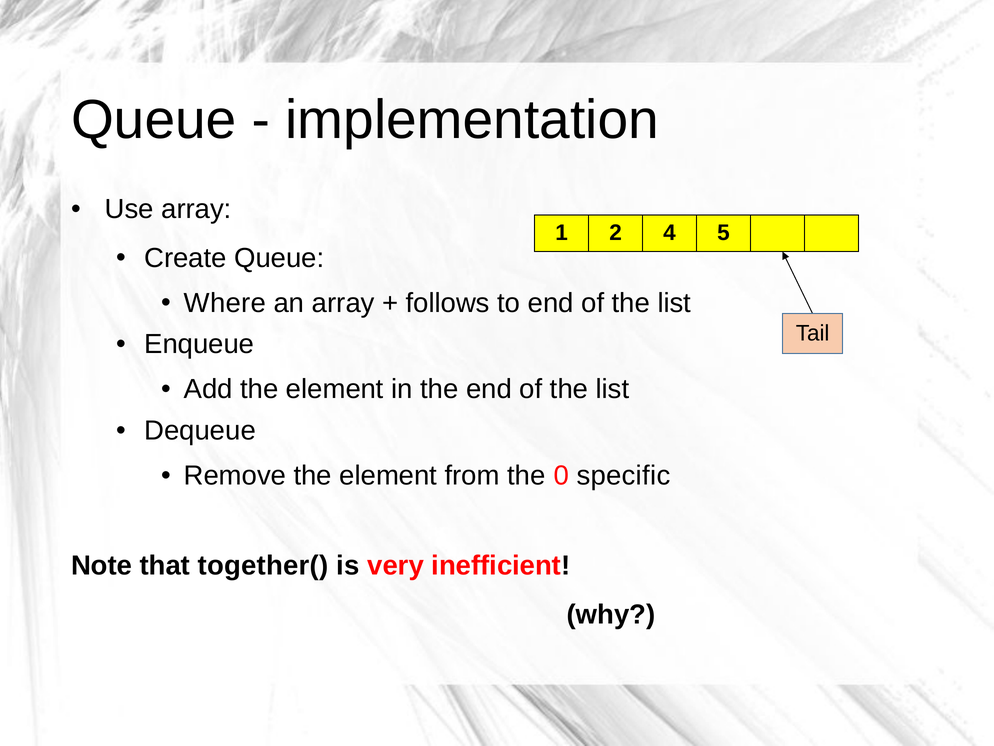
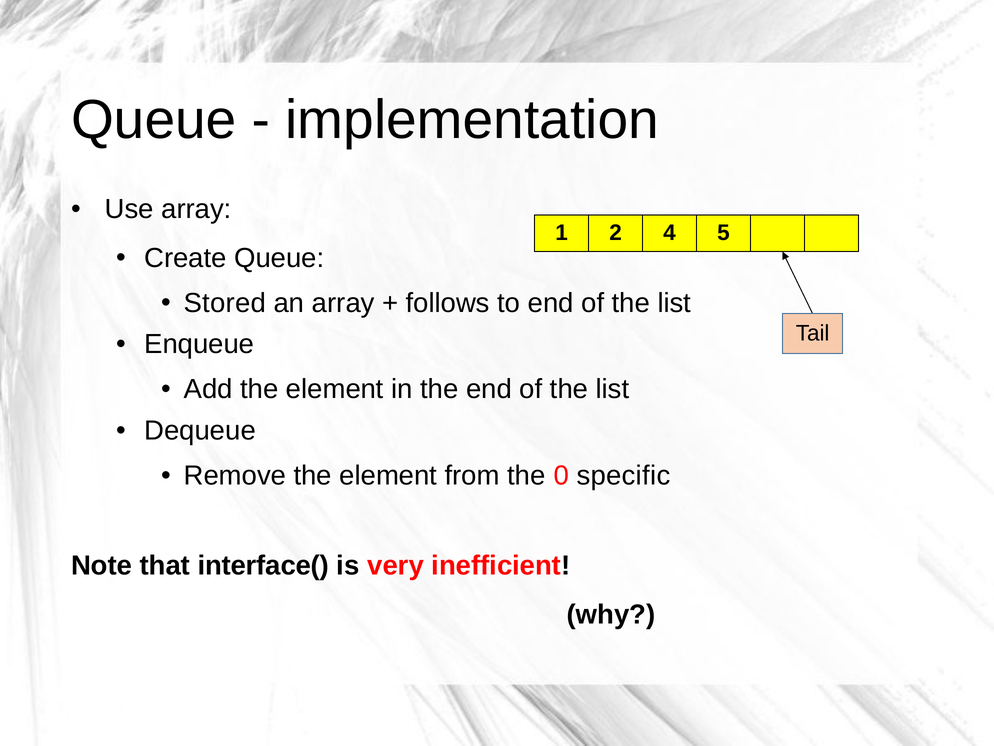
Where: Where -> Stored
together(: together( -> interface(
